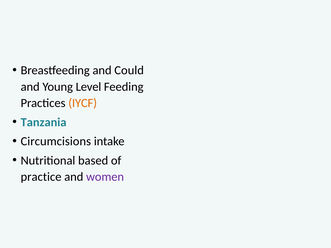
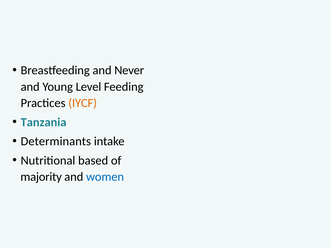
Could: Could -> Never
Circumcisions: Circumcisions -> Determinants
practice: practice -> majority
women colour: purple -> blue
